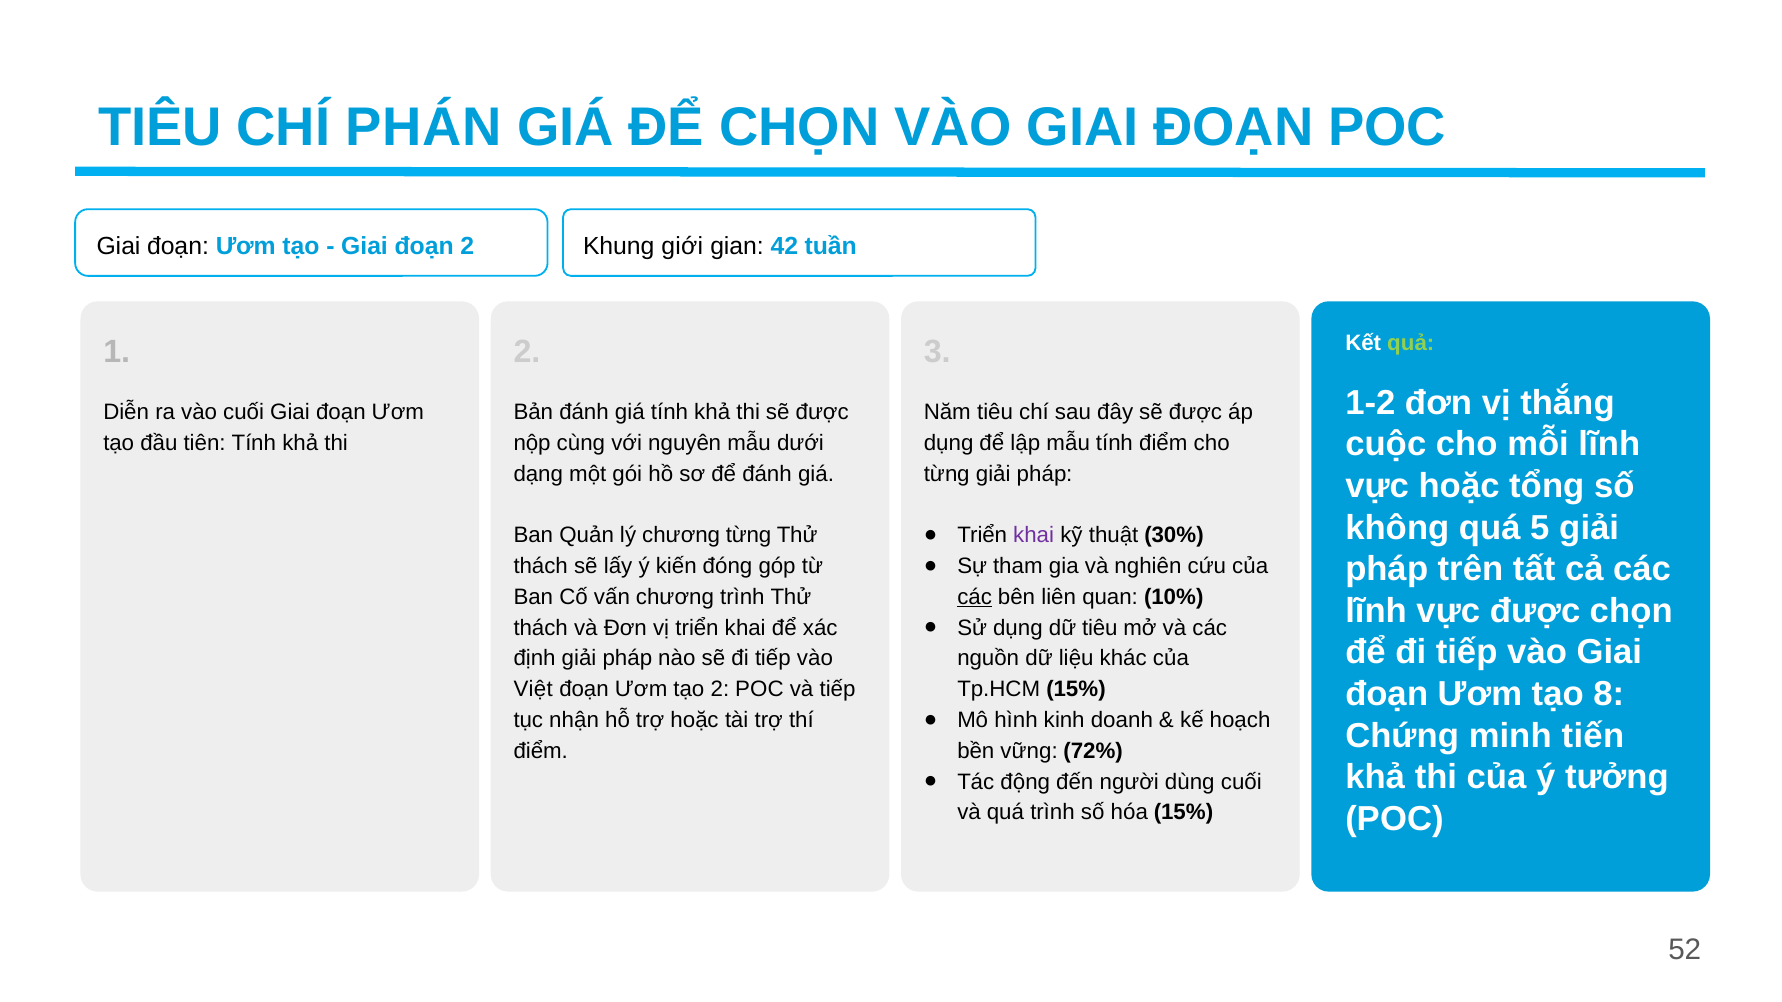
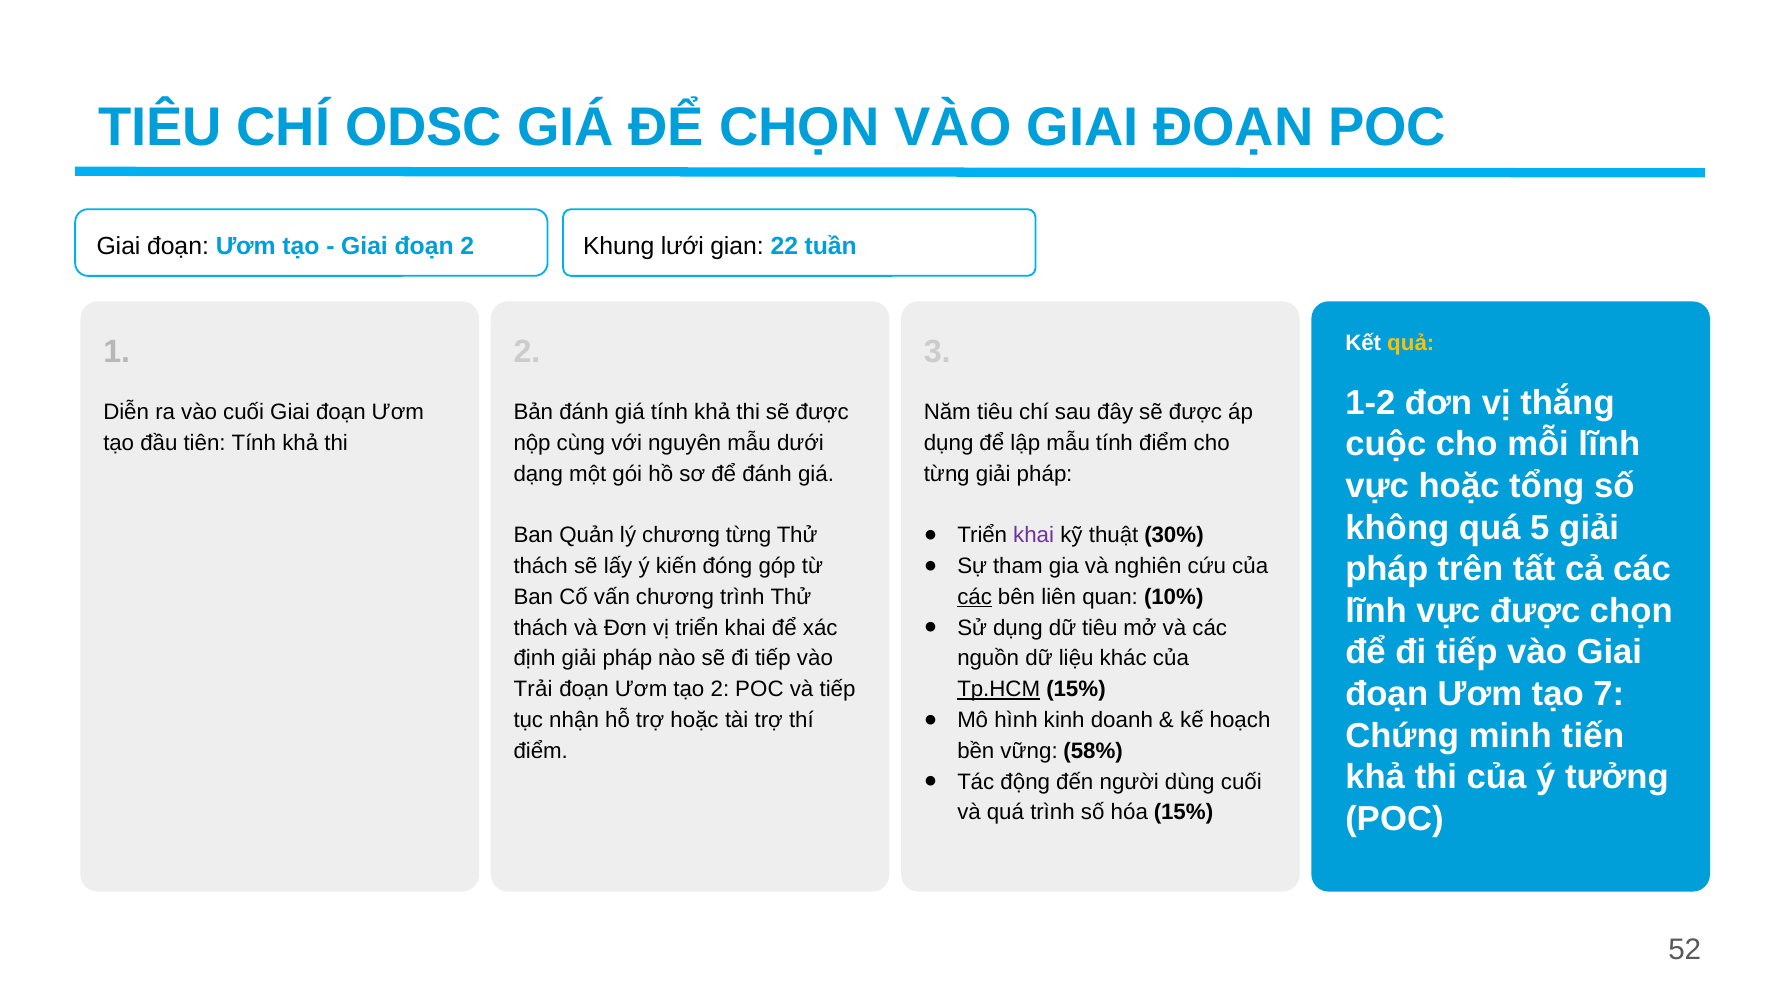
PHÁN: PHÁN -> ODSC
giới: giới -> lưới
42: 42 -> 22
quả colour: light green -> yellow
8: 8 -> 7
Việt: Việt -> Trải
Tp.HCM underline: none -> present
72%: 72% -> 58%
